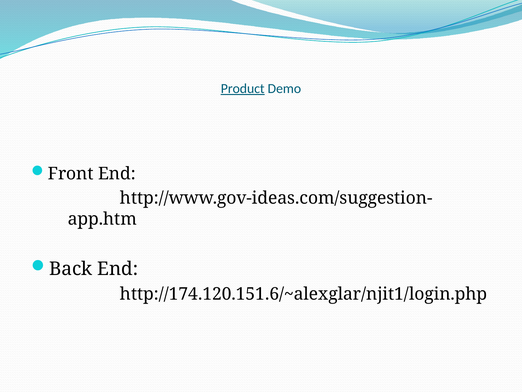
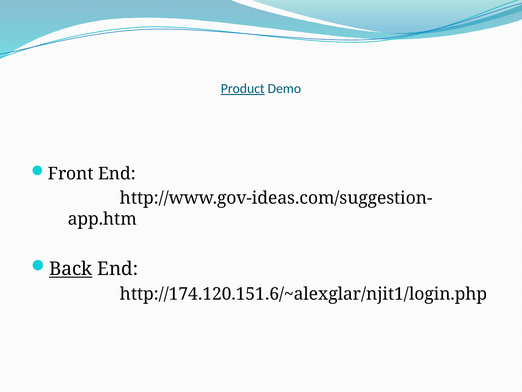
Back underline: none -> present
